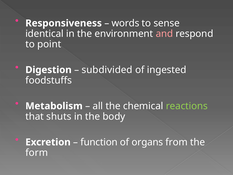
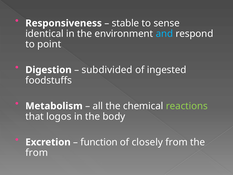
words: words -> stable
and colour: pink -> light blue
shuts: shuts -> logos
organs: organs -> closely
form at (37, 152): form -> from
